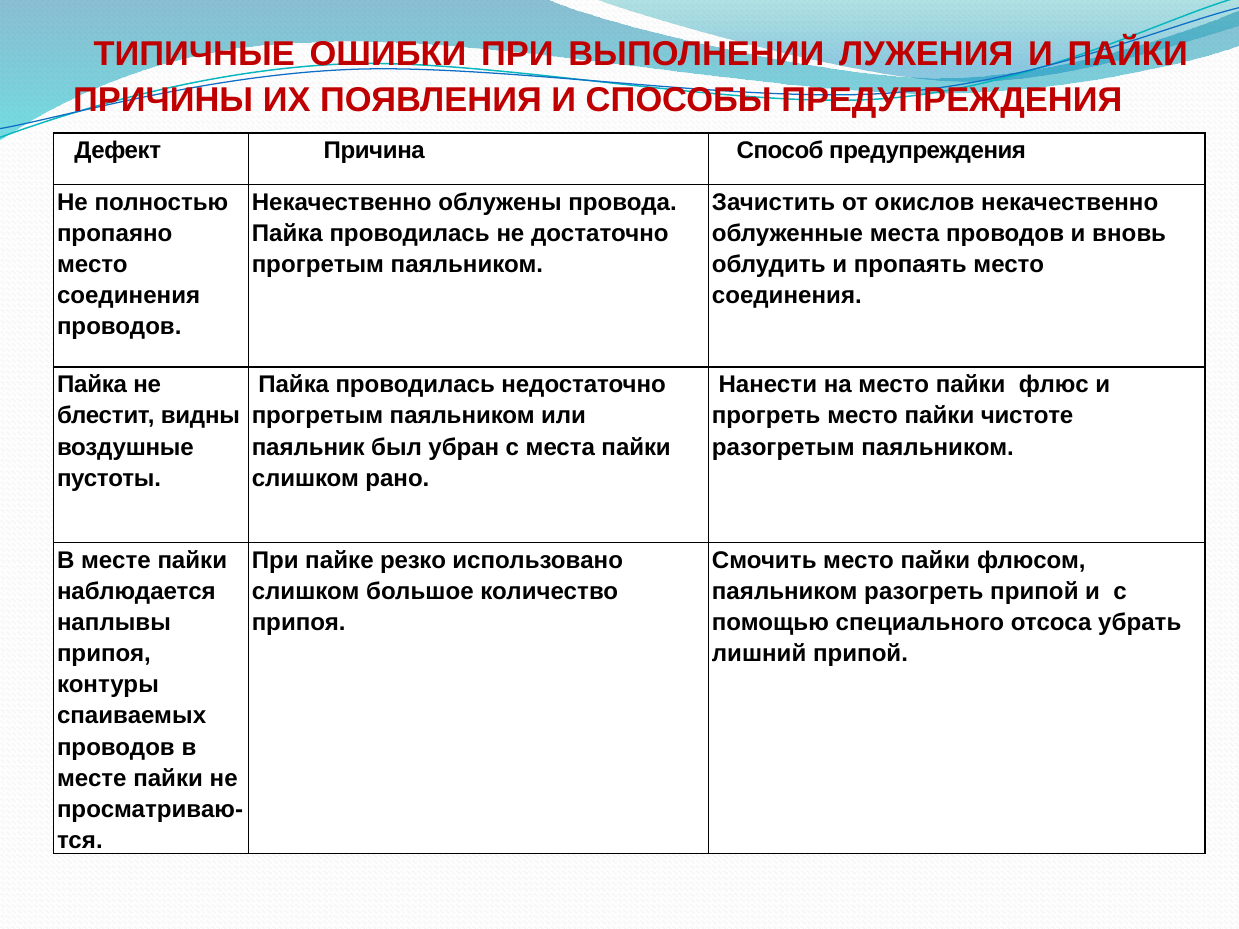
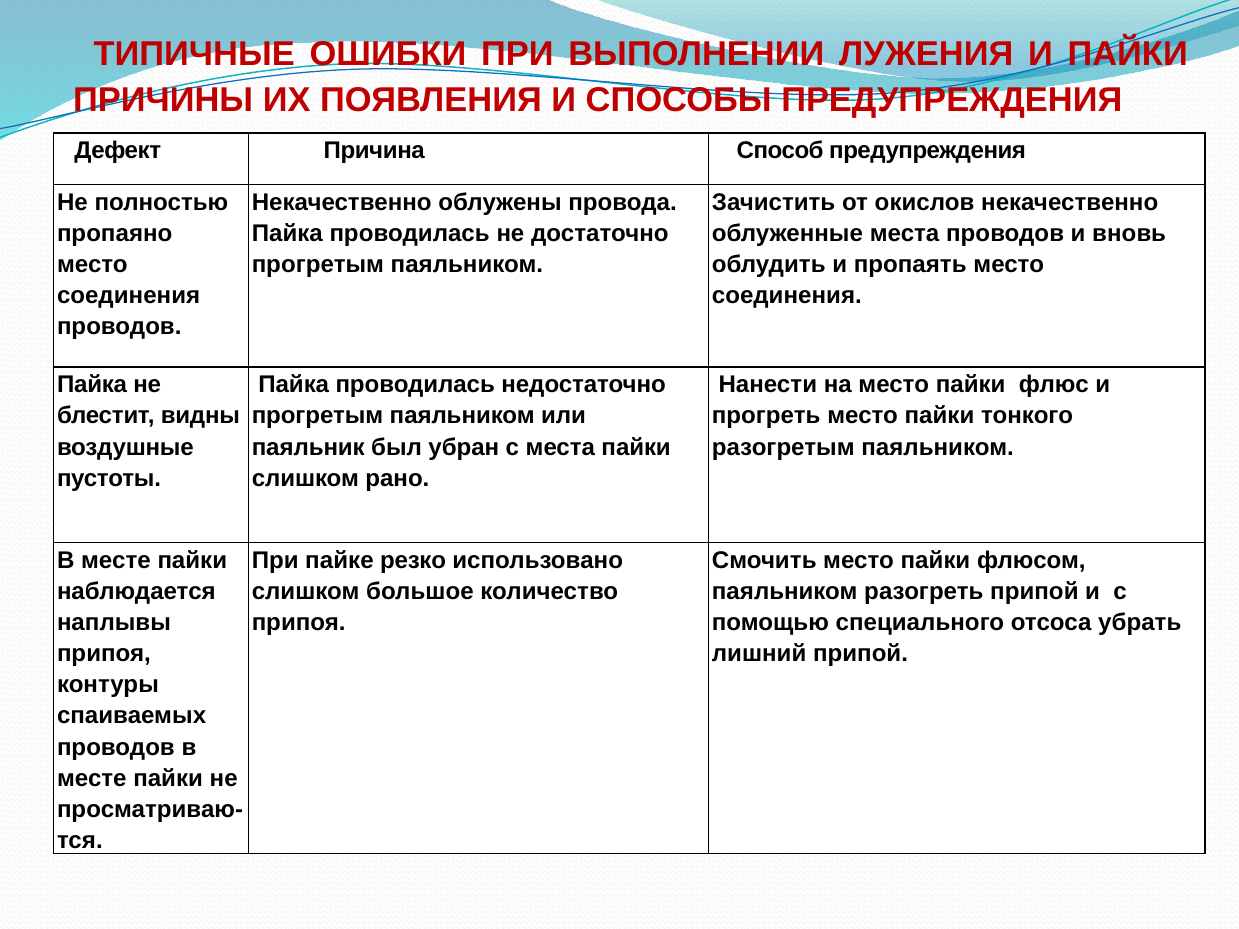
чистоте: чистоте -> тонкого
